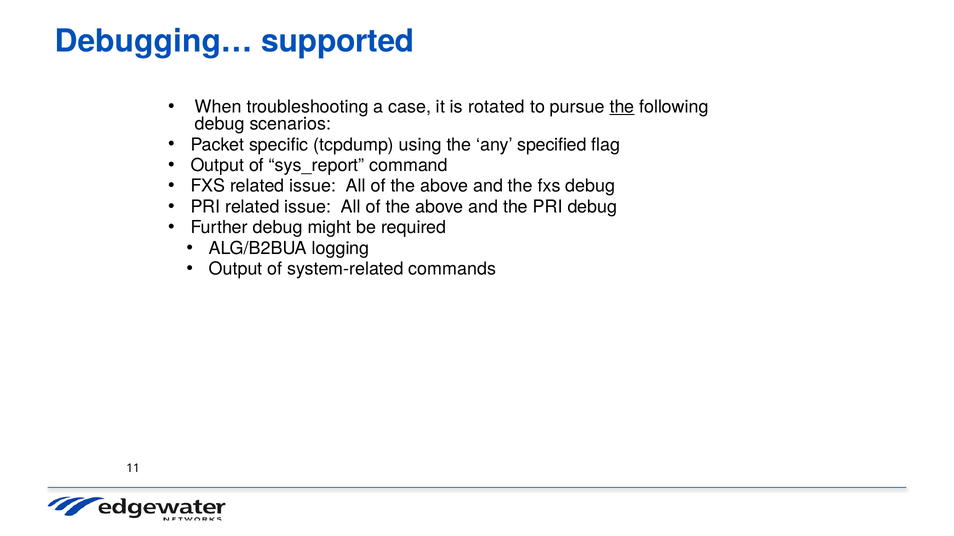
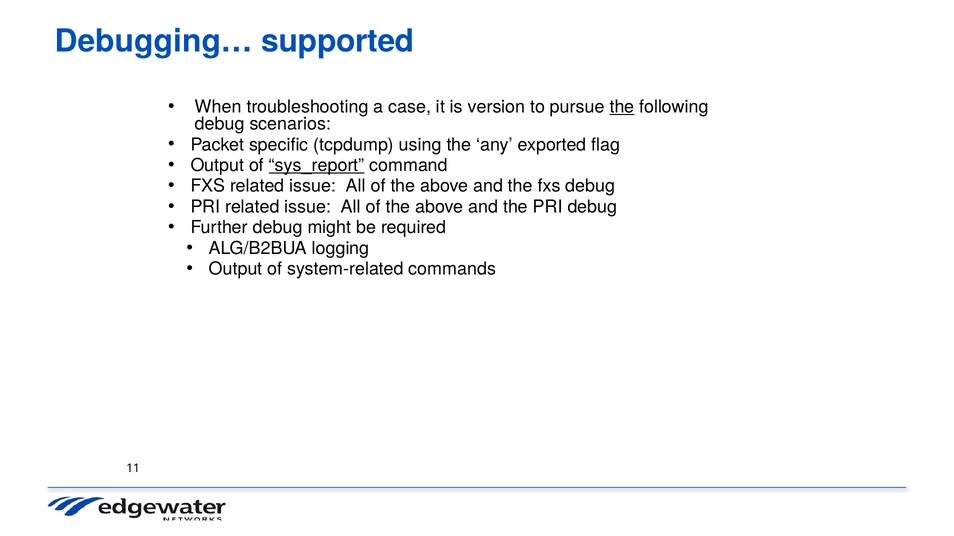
rotated: rotated -> version
specified: specified -> exported
sys_report underline: none -> present
